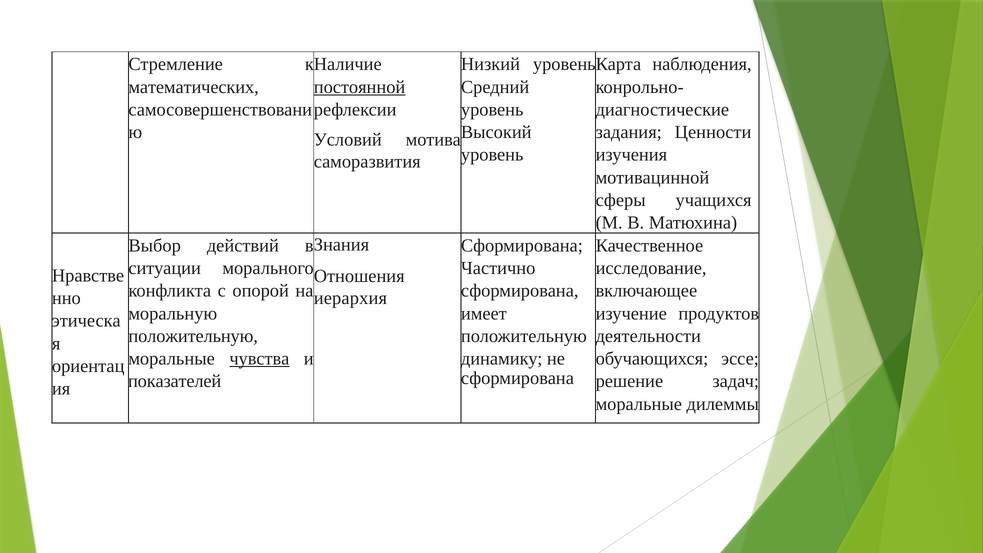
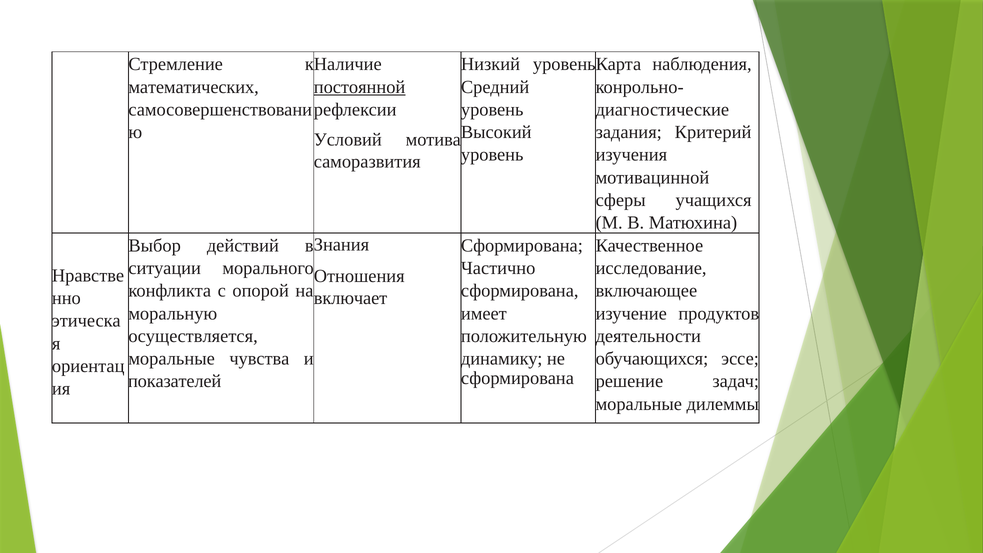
Ценности: Ценности -> Критерий
иерархия: иерархия -> включает
положительную at (193, 336): положительную -> осуществляется
чувства underline: present -> none
